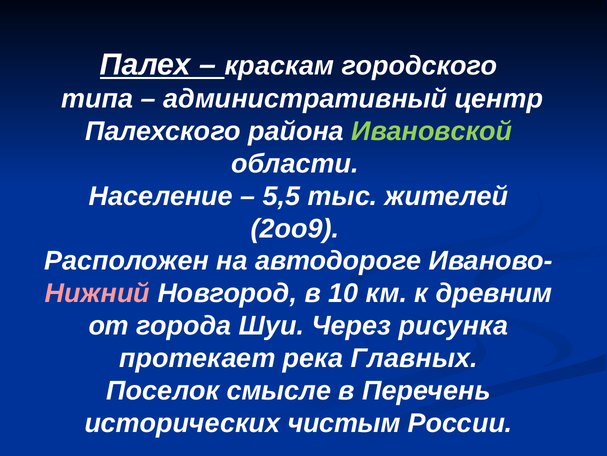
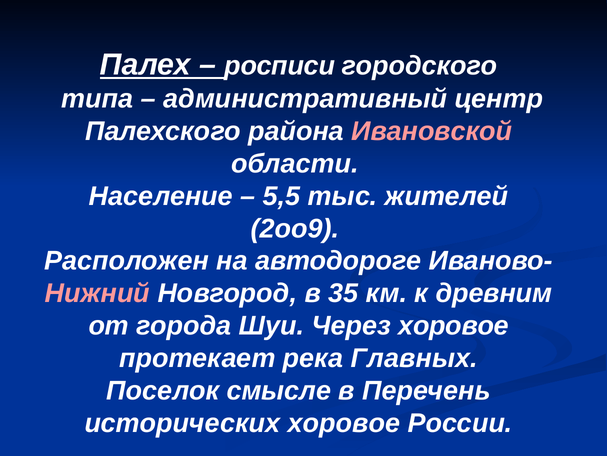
краскам: краскам -> росписи
Ивановской colour: light green -> pink
10: 10 -> 35
Через рисунка: рисунка -> хоровое
исторических чистым: чистым -> хоровое
